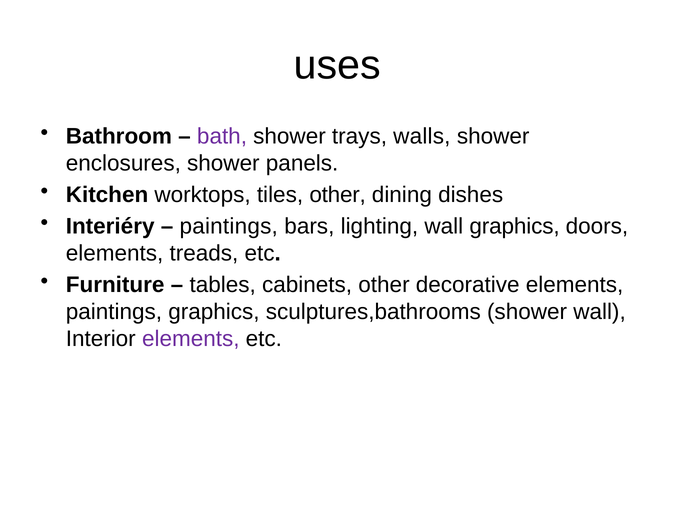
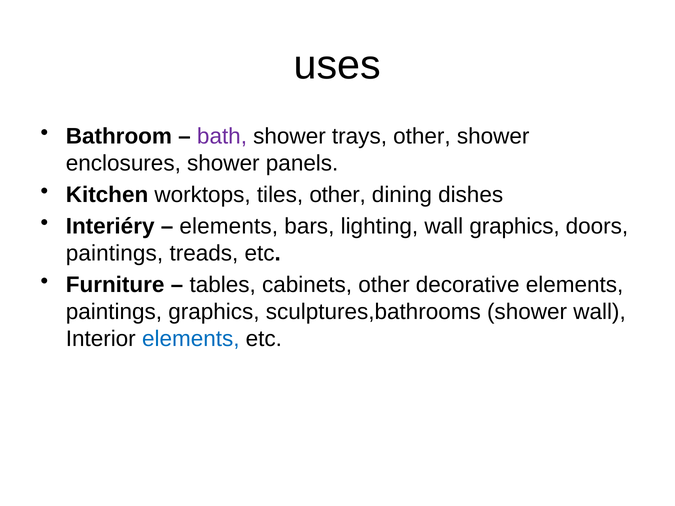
trays walls: walls -> other
paintings at (229, 227): paintings -> elements
elements at (115, 254): elements -> paintings
elements at (191, 339) colour: purple -> blue
